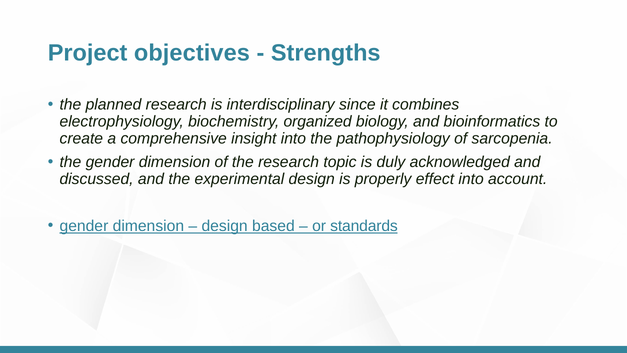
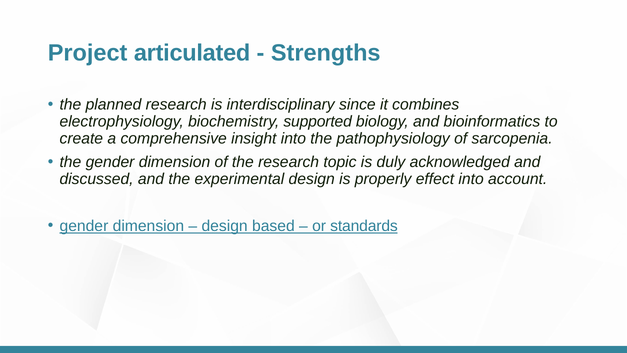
objectives: objectives -> articulated
organized: organized -> supported
